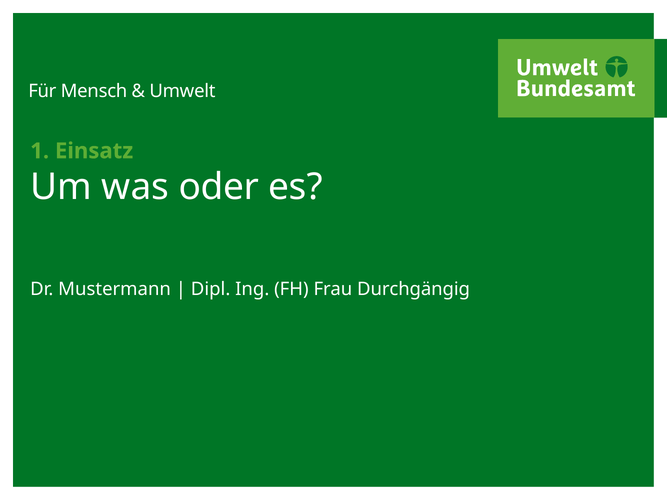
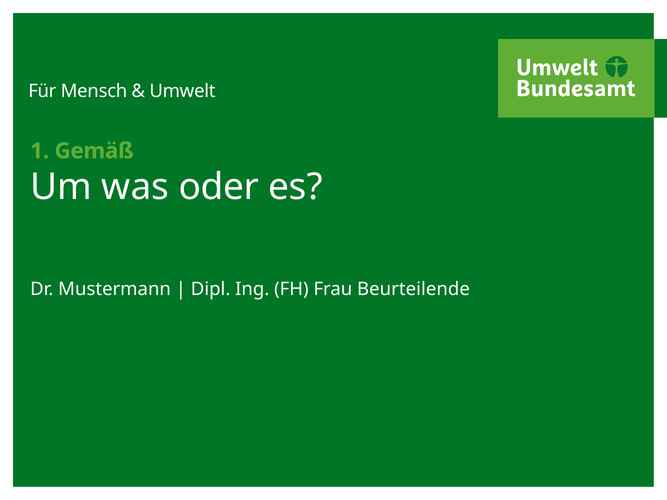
Einsatz: Einsatz -> Gemäß
Durchgängig: Durchgängig -> Beurteilende
